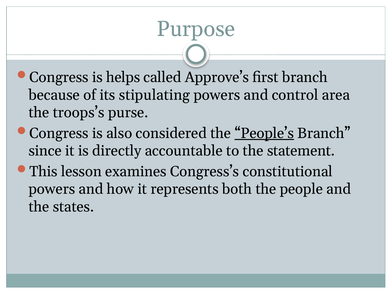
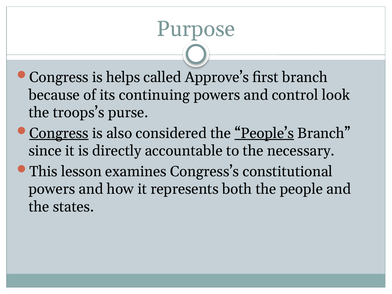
stipulating: stipulating -> continuing
area: area -> look
Congress at (59, 133) underline: none -> present
statement: statement -> necessary
